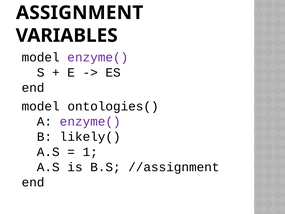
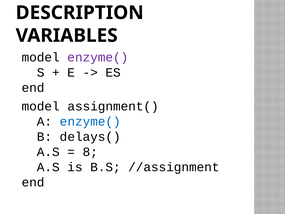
ASSIGNMENT: ASSIGNMENT -> DESCRIPTION
ontologies(: ontologies( -> assignment(
enzyme( at (90, 121) colour: purple -> blue
likely(: likely( -> delays(
1: 1 -> 8
